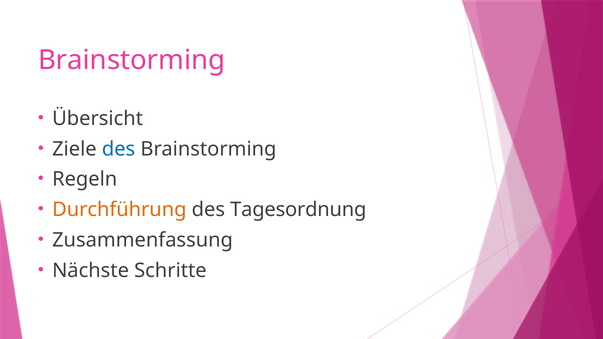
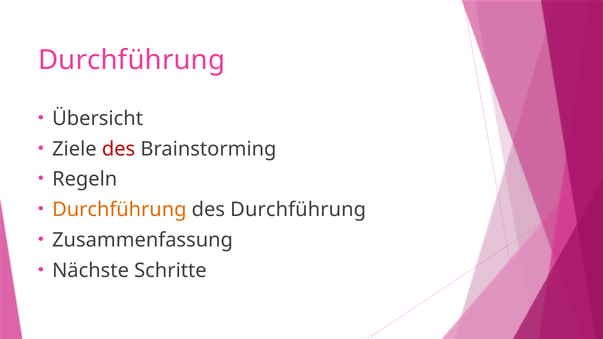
Brainstorming at (132, 60): Brainstorming -> Durchführung
des at (119, 149) colour: blue -> red
des Tagesordnung: Tagesordnung -> Durchführung
